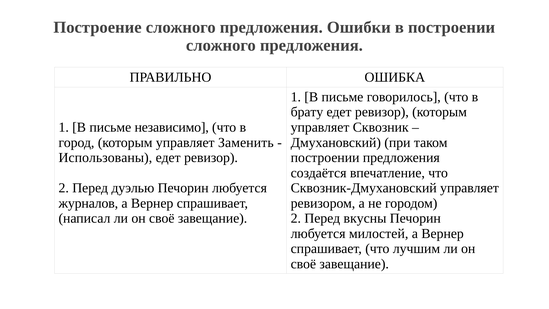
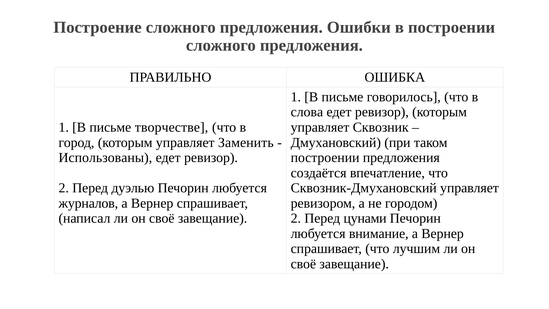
брату: брату -> слова
независимо: независимо -> творчестве
вкусны: вкусны -> цунами
милостей: милостей -> внимание
